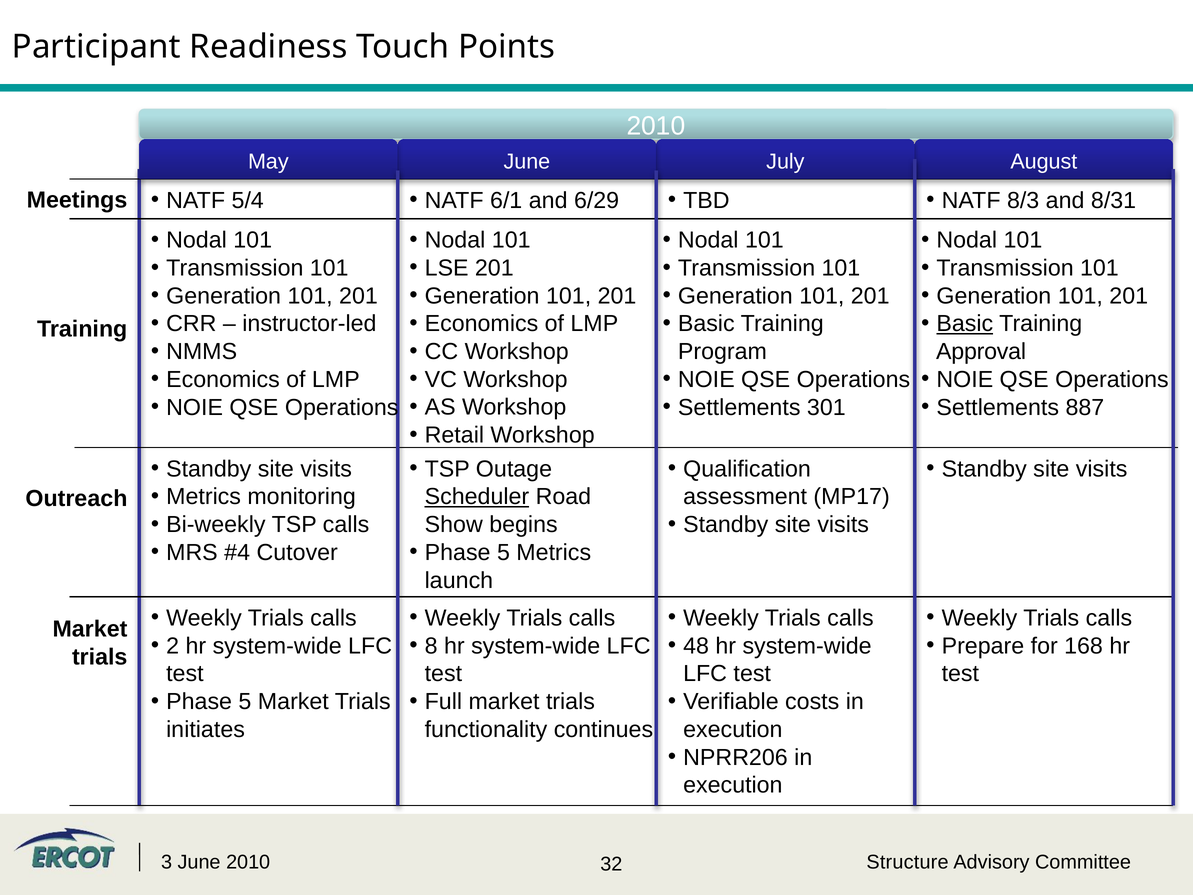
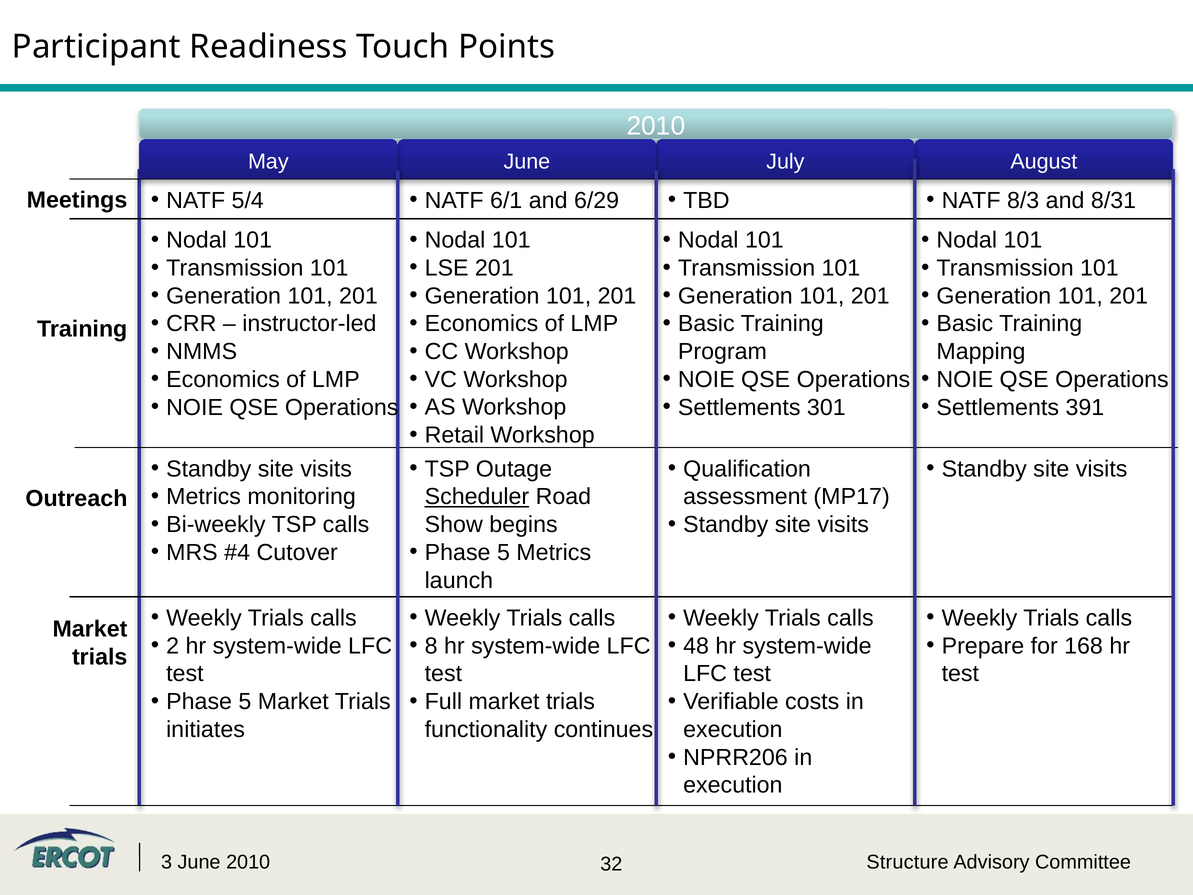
Basic at (965, 324) underline: present -> none
Approval: Approval -> Mapping
887: 887 -> 391
